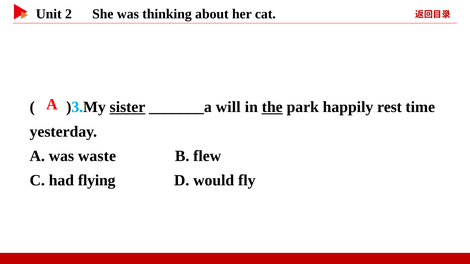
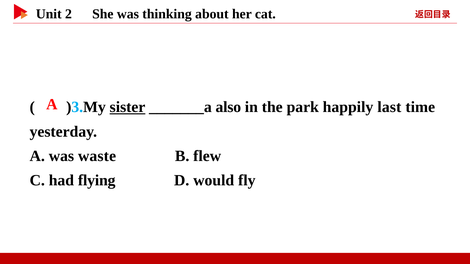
will: will -> also
the underline: present -> none
rest: rest -> last
